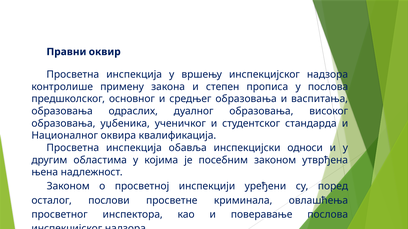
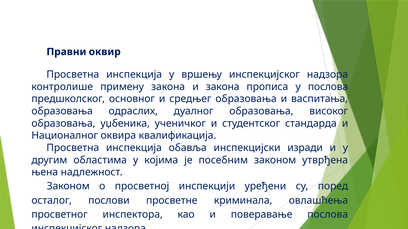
и степен: степен -> закона
односи: односи -> изради
